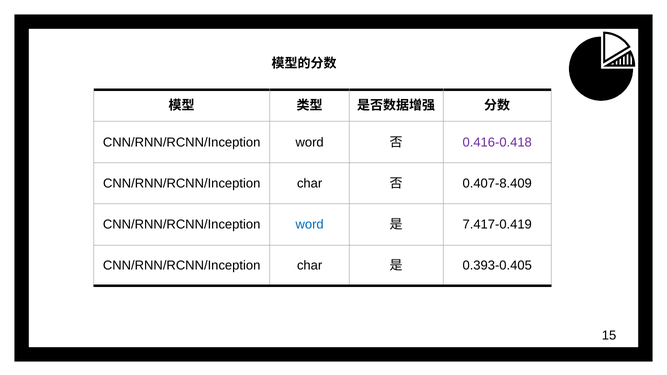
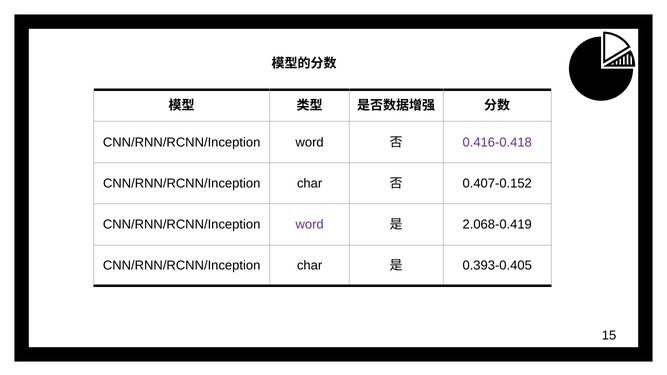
0.407-8.409: 0.407-8.409 -> 0.407-0.152
word at (310, 225) colour: blue -> purple
7.417-0.419: 7.417-0.419 -> 2.068-0.419
